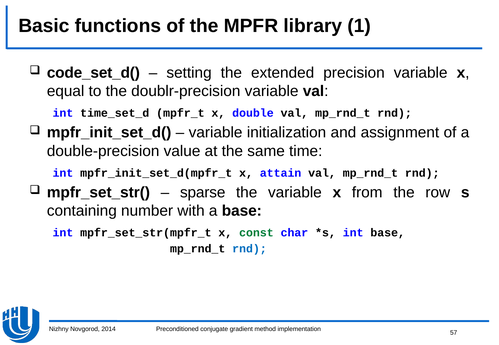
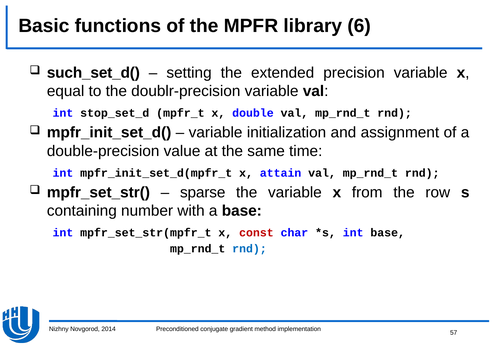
1: 1 -> 6
code_set_d(: code_set_d( -> such_set_d(
time_set_d: time_set_d -> stop_set_d
const colour: green -> red
